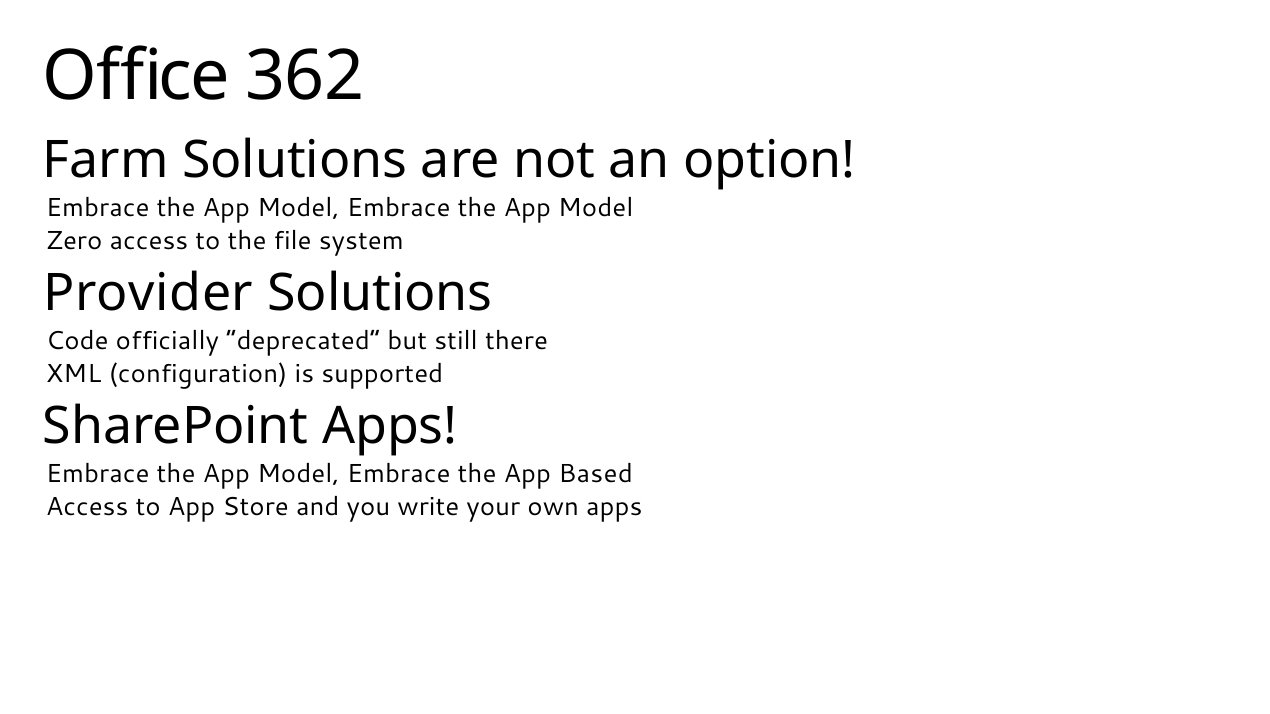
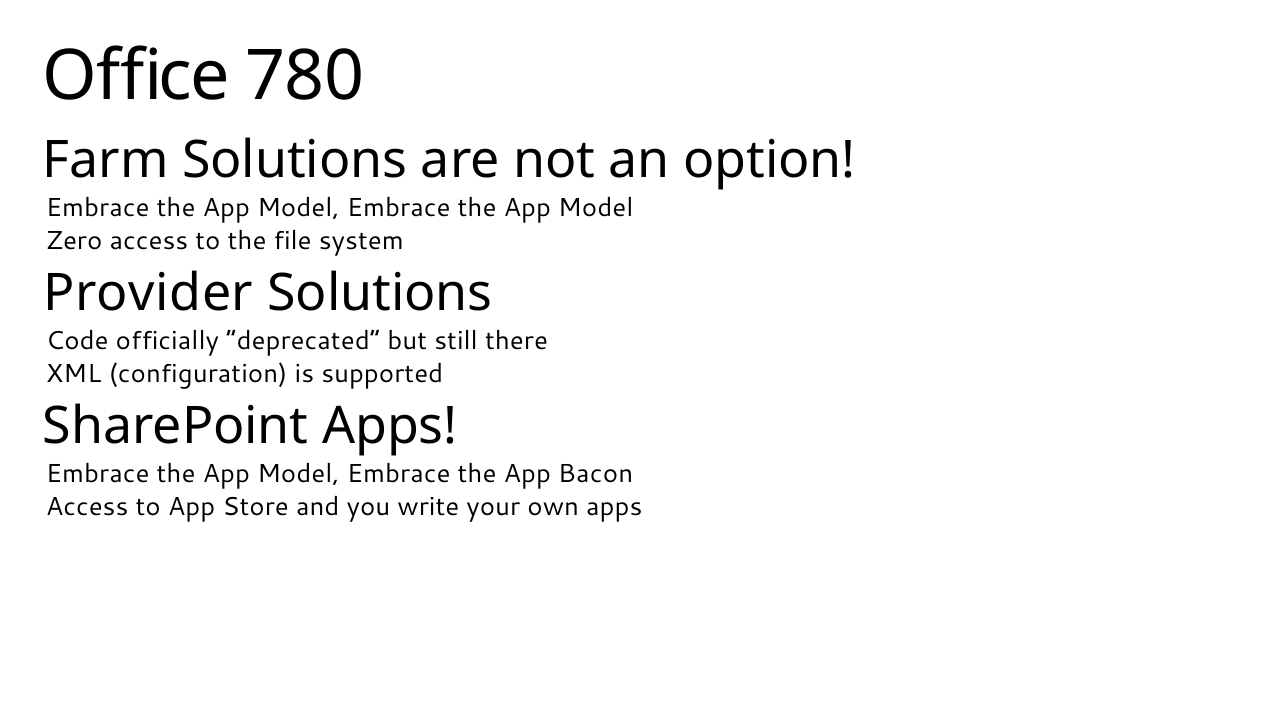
362: 362 -> 780
Based: Based -> Bacon
